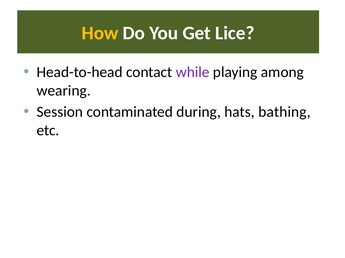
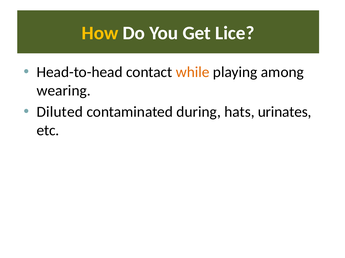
while colour: purple -> orange
Session: Session -> Diluted
bathing: bathing -> urinates
